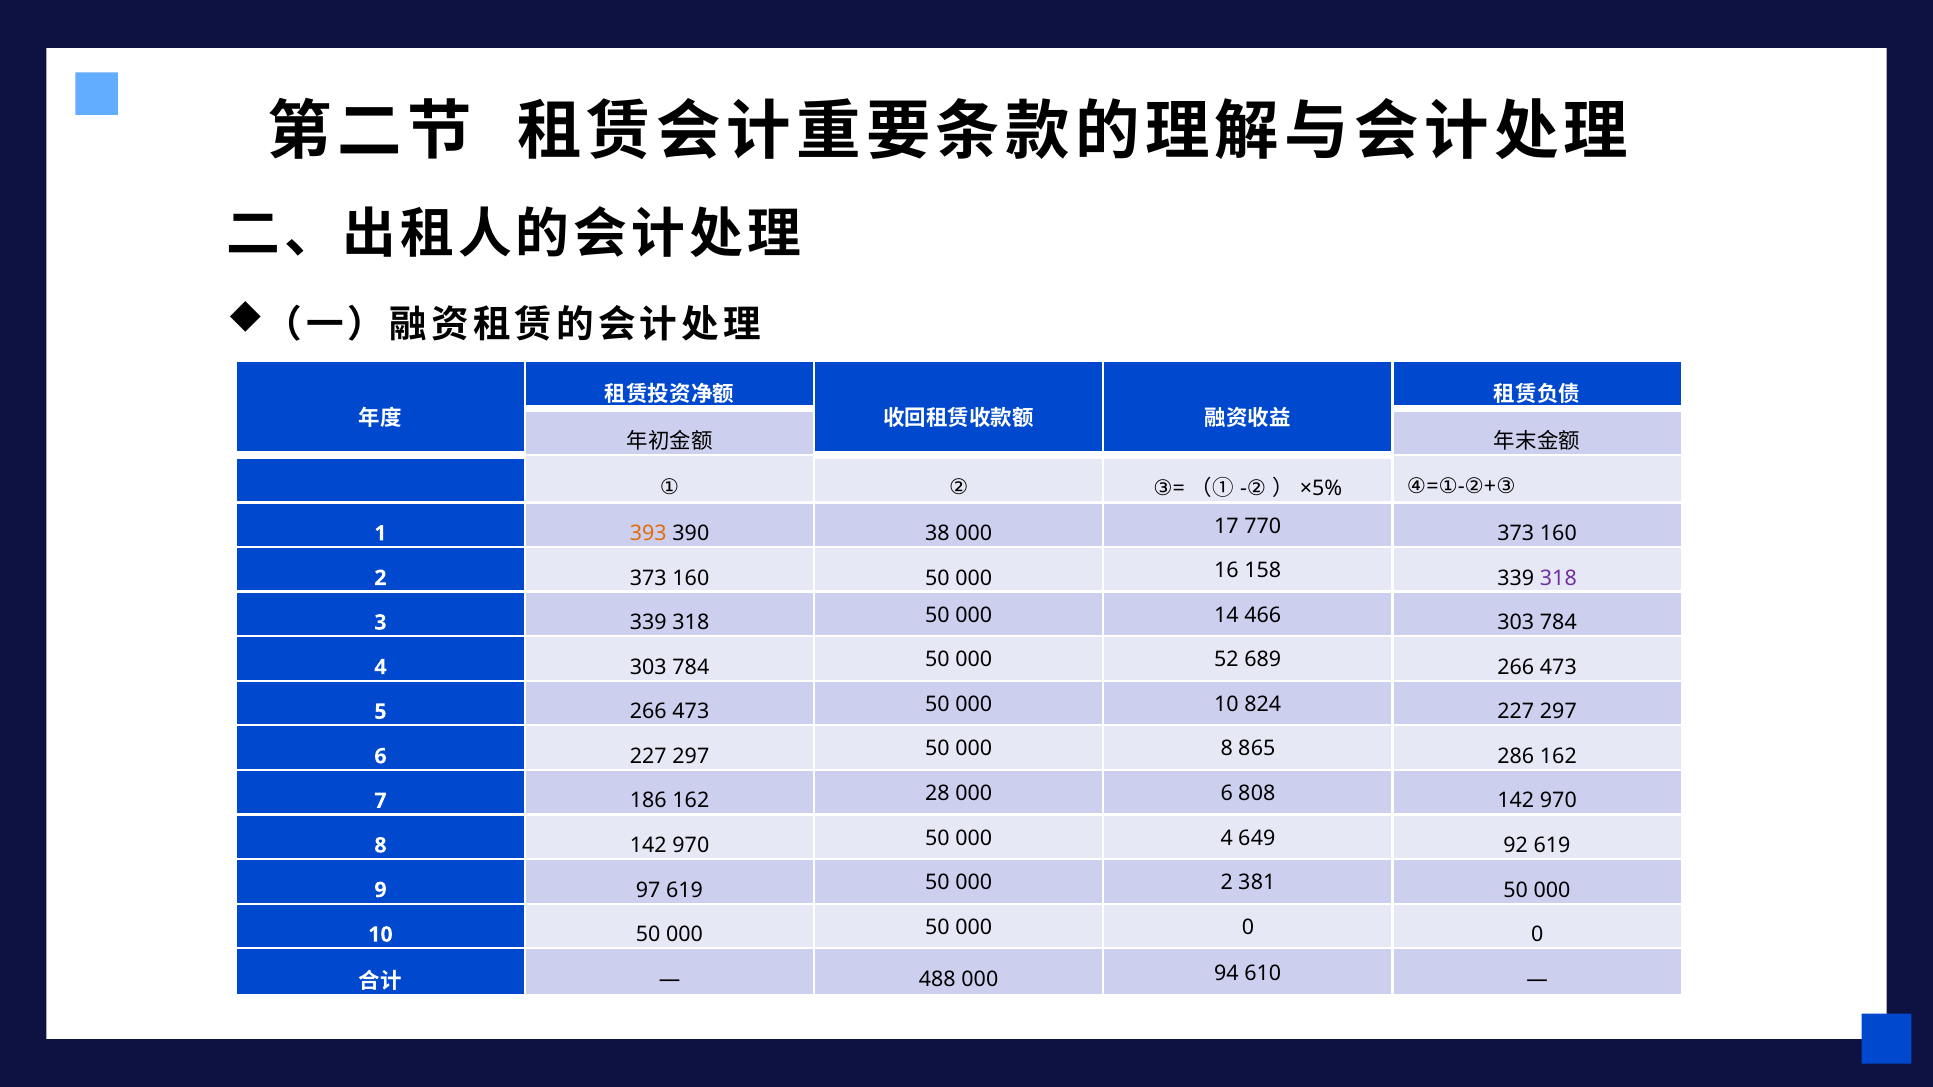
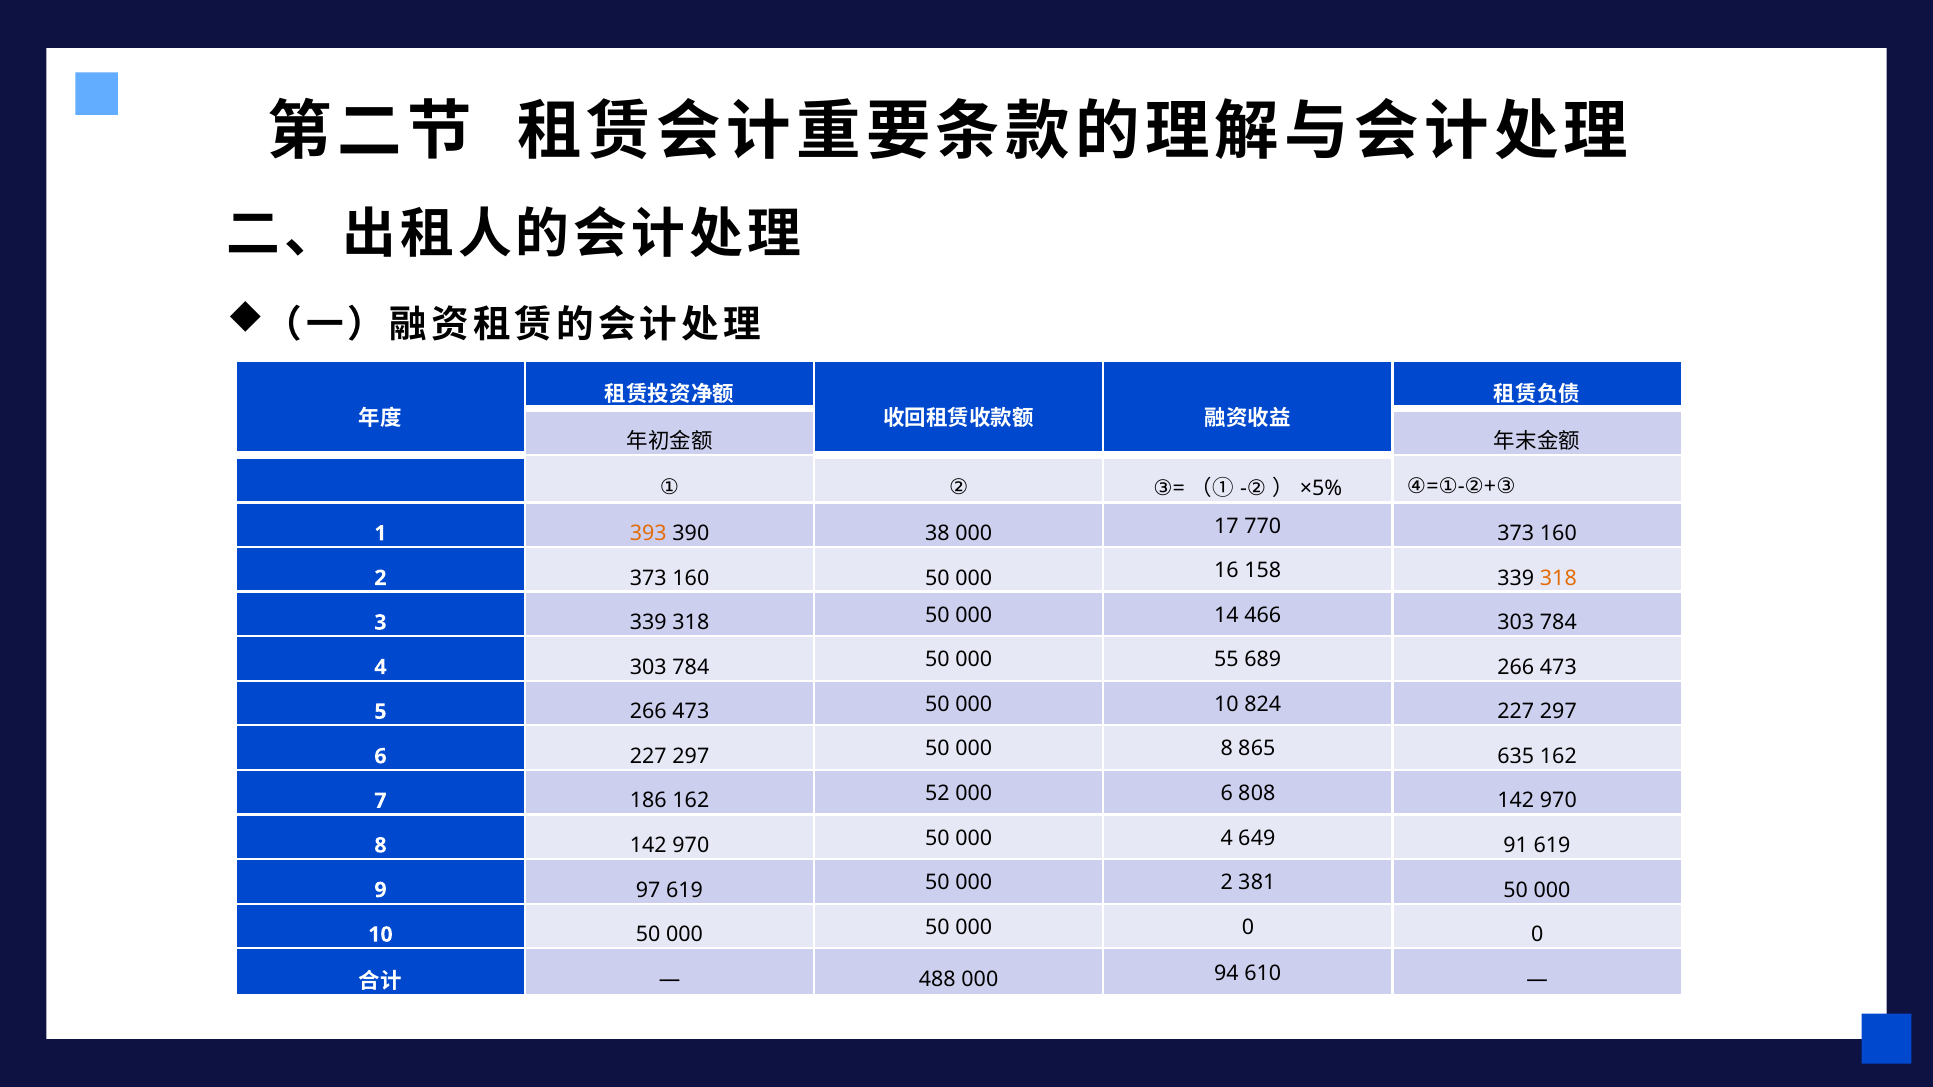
318 at (1558, 578) colour: purple -> orange
52: 52 -> 55
286: 286 -> 635
28: 28 -> 52
92: 92 -> 91
